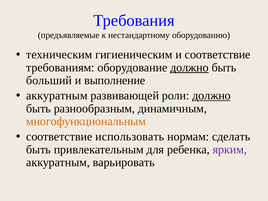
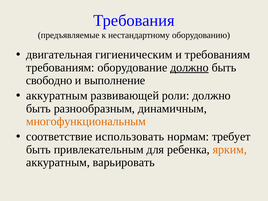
техническим: техническим -> двигательная
и соответствие: соответствие -> требованиям
больший: больший -> свободно
должно at (212, 96) underline: present -> none
сделать: сделать -> требует
ярким colour: purple -> orange
